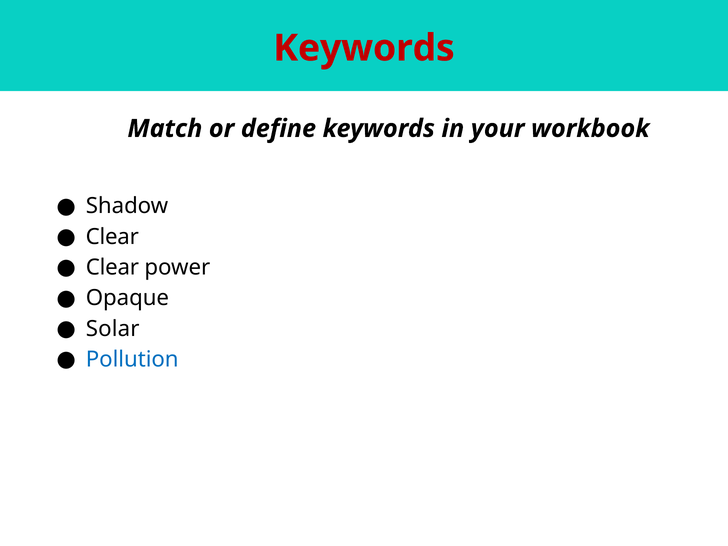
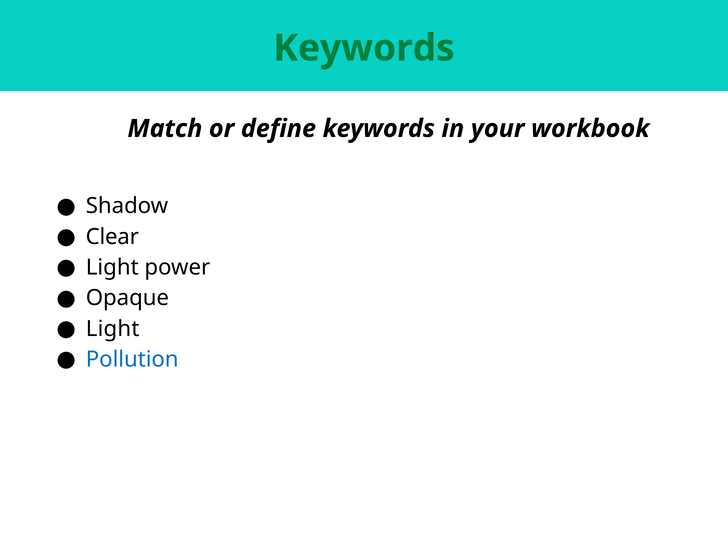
Keywords at (364, 48) colour: red -> green
Clear at (112, 267): Clear -> Light
Solar at (113, 329): Solar -> Light
